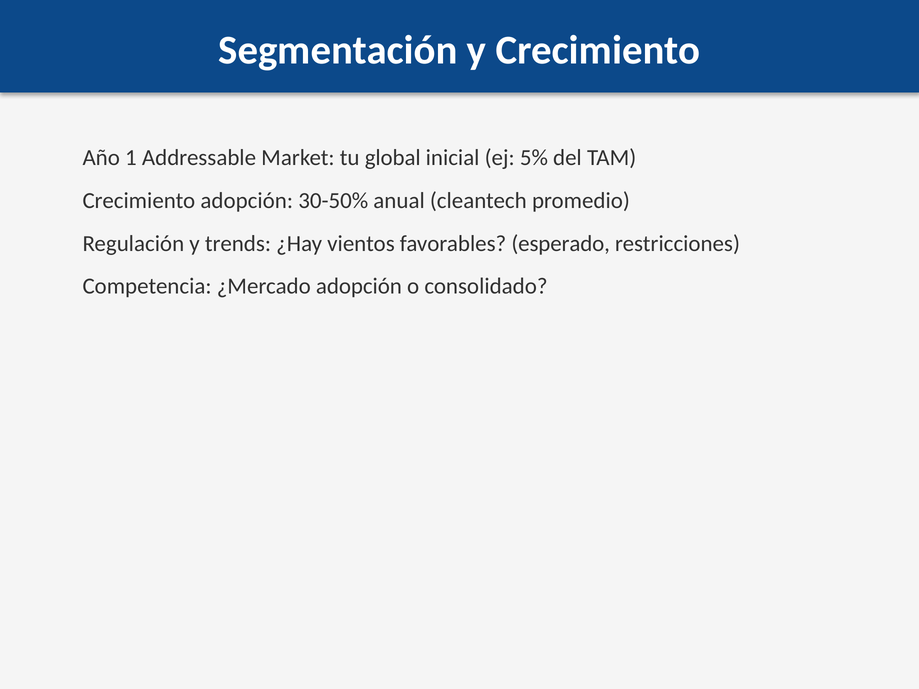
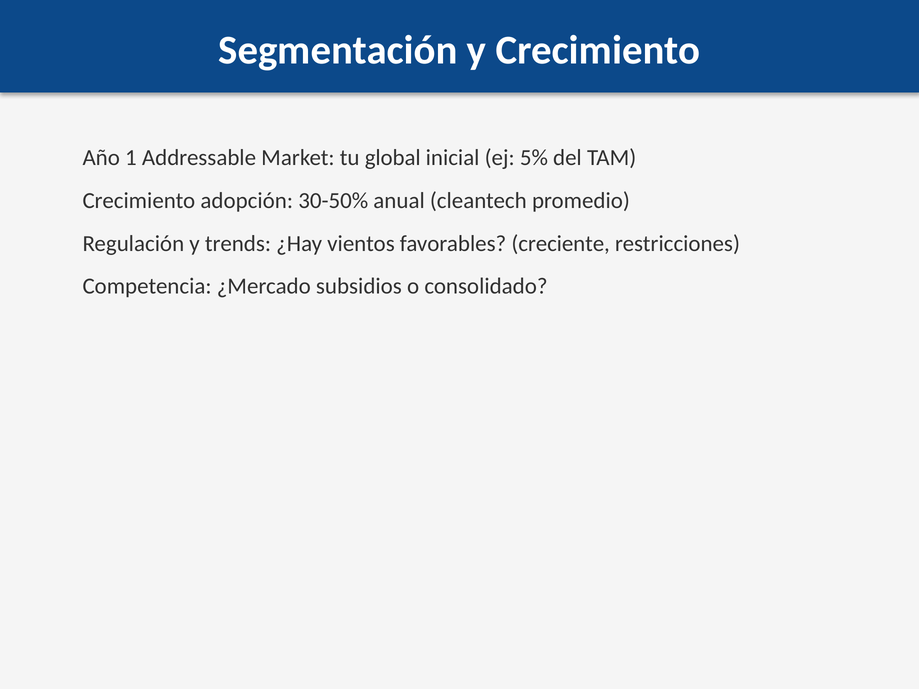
esperado: esperado -> creciente
¿Mercado adopción: adopción -> subsidios
